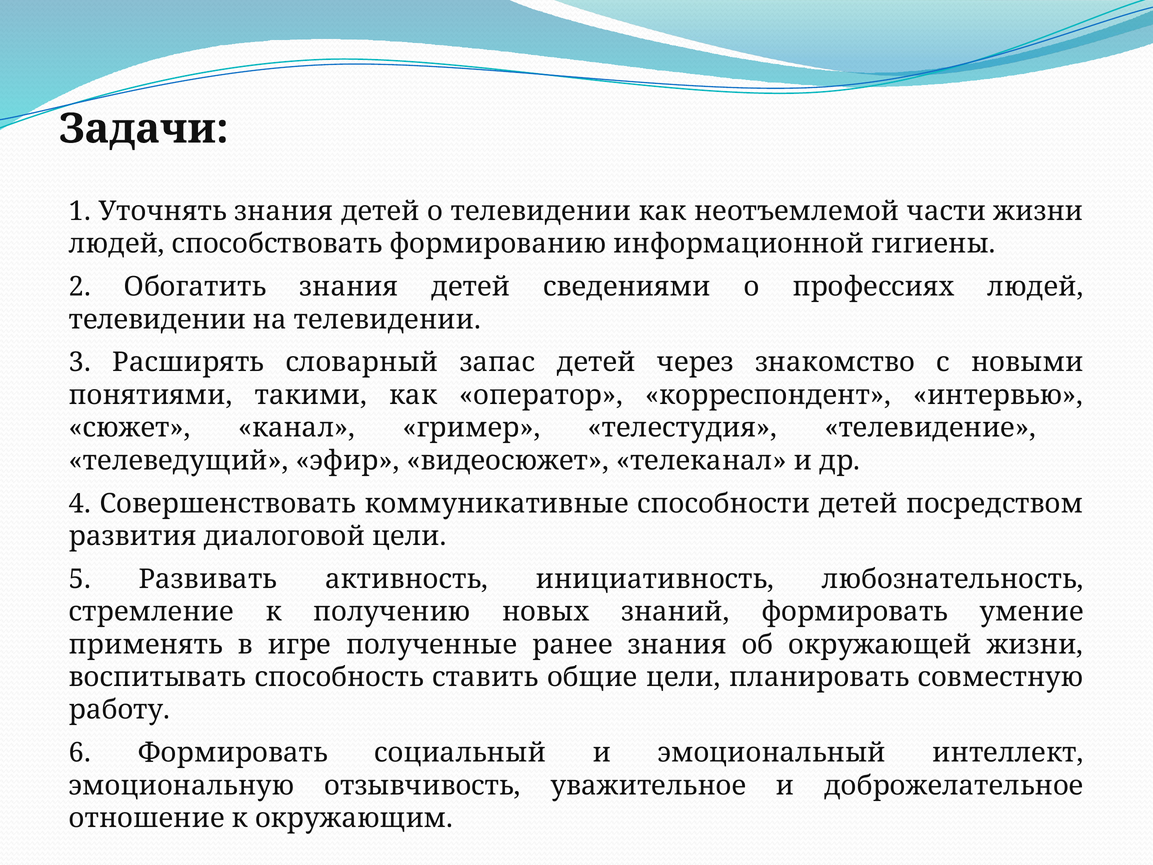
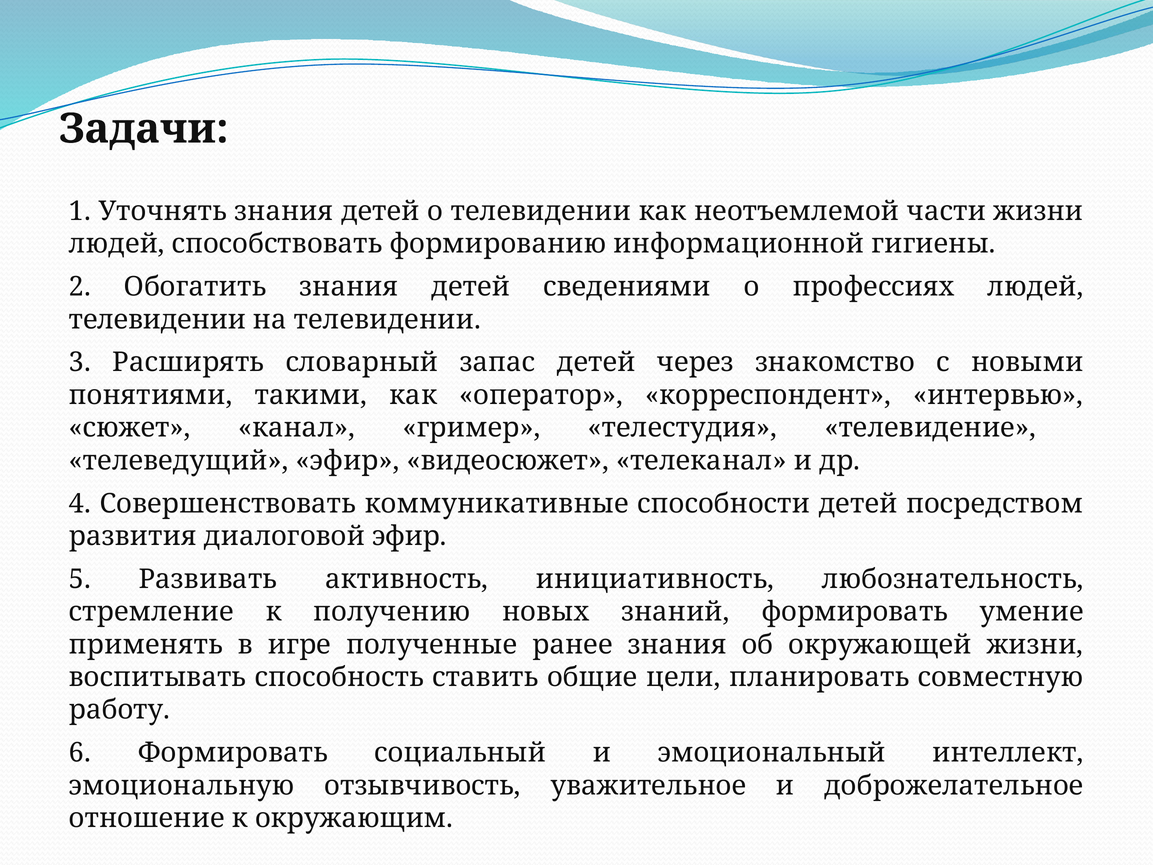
диалоговой цели: цели -> эфир
